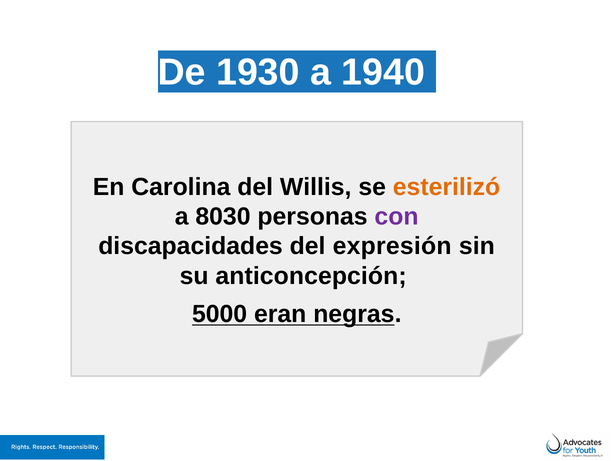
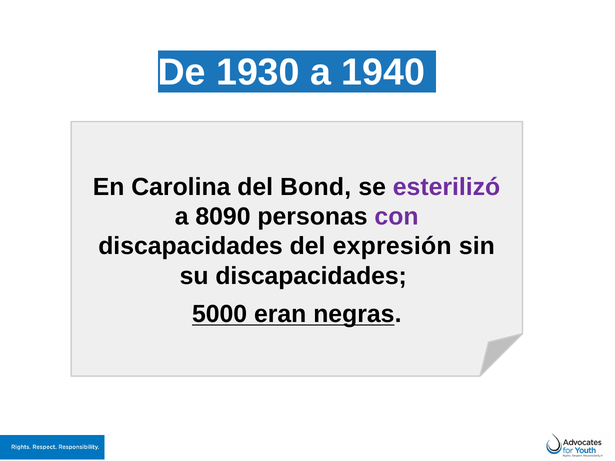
Willis: Willis -> Bond
esterilizó colour: orange -> purple
8030: 8030 -> 8090
su anticoncepción: anticoncepción -> discapacidades
